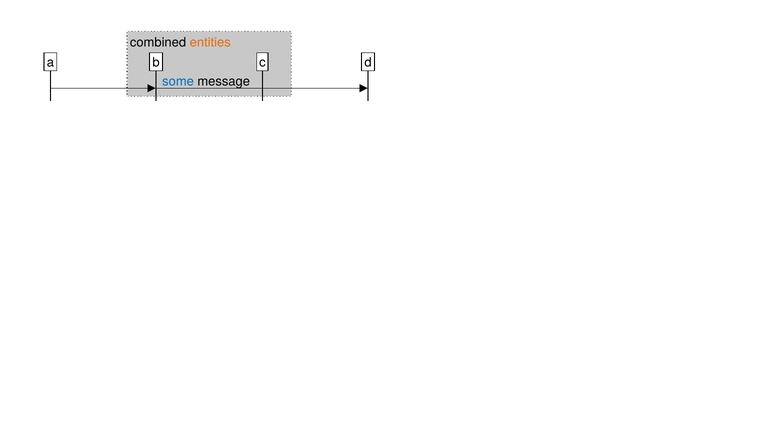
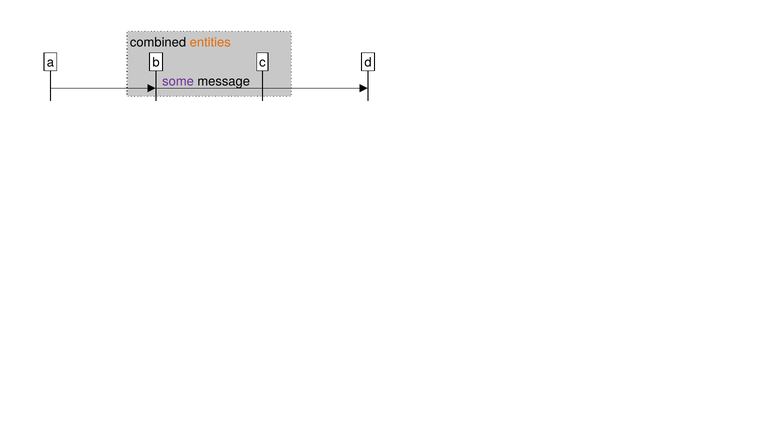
some colour: blue -> purple
